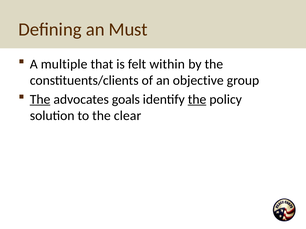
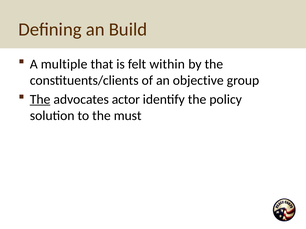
Must: Must -> Build
goals: goals -> actor
the at (197, 100) underline: present -> none
clear: clear -> must
